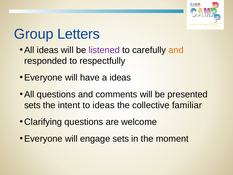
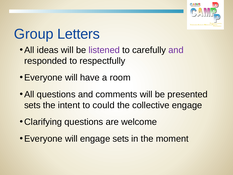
and at (176, 50) colour: orange -> purple
a ideas: ideas -> room
to ideas: ideas -> could
collective familiar: familiar -> engage
